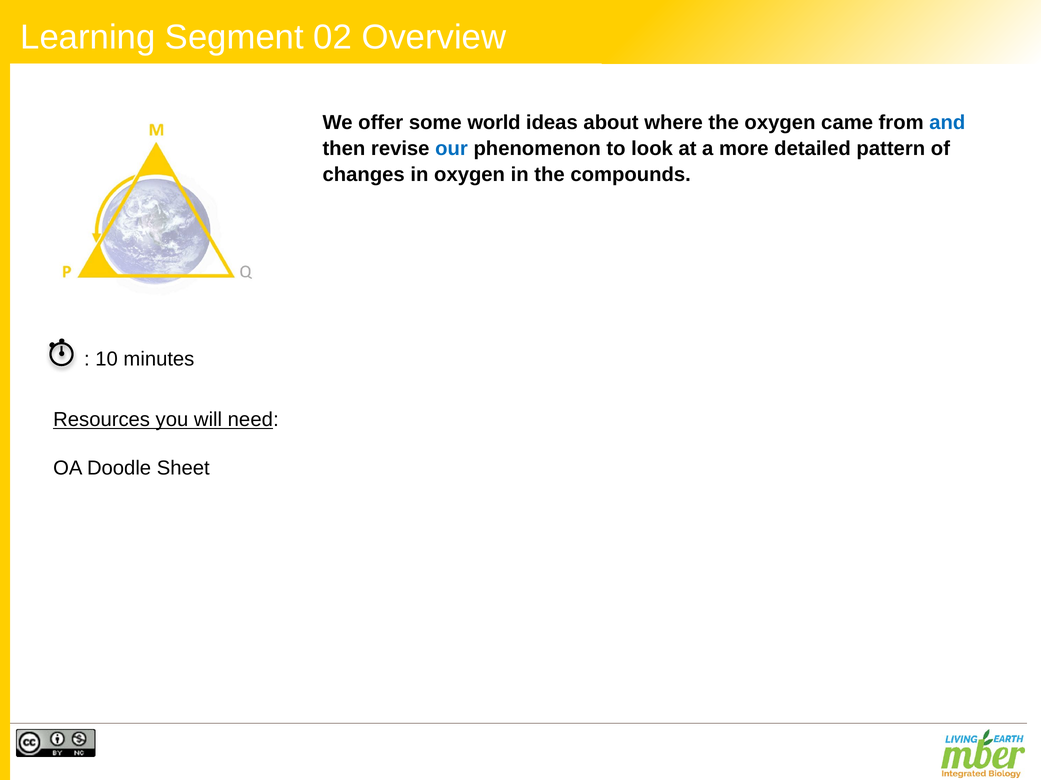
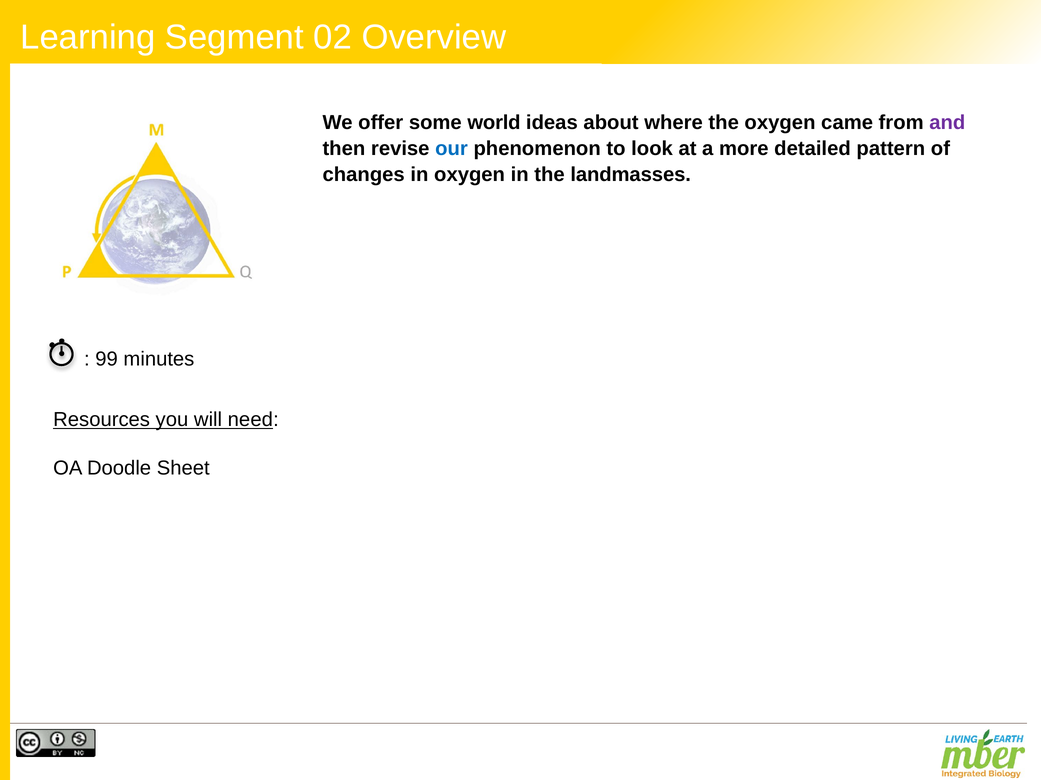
and colour: blue -> purple
compounds: compounds -> landmasses
10: 10 -> 99
